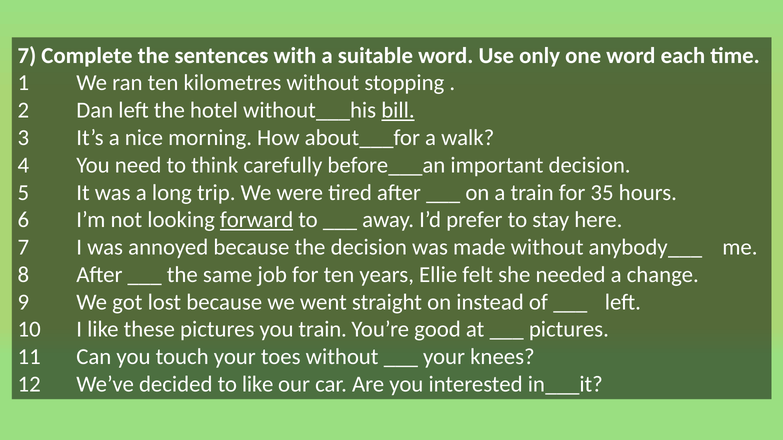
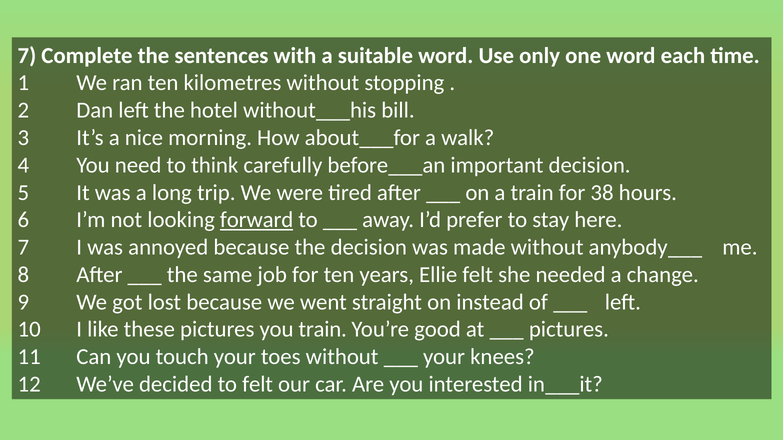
bill underline: present -> none
35: 35 -> 38
to like: like -> felt
